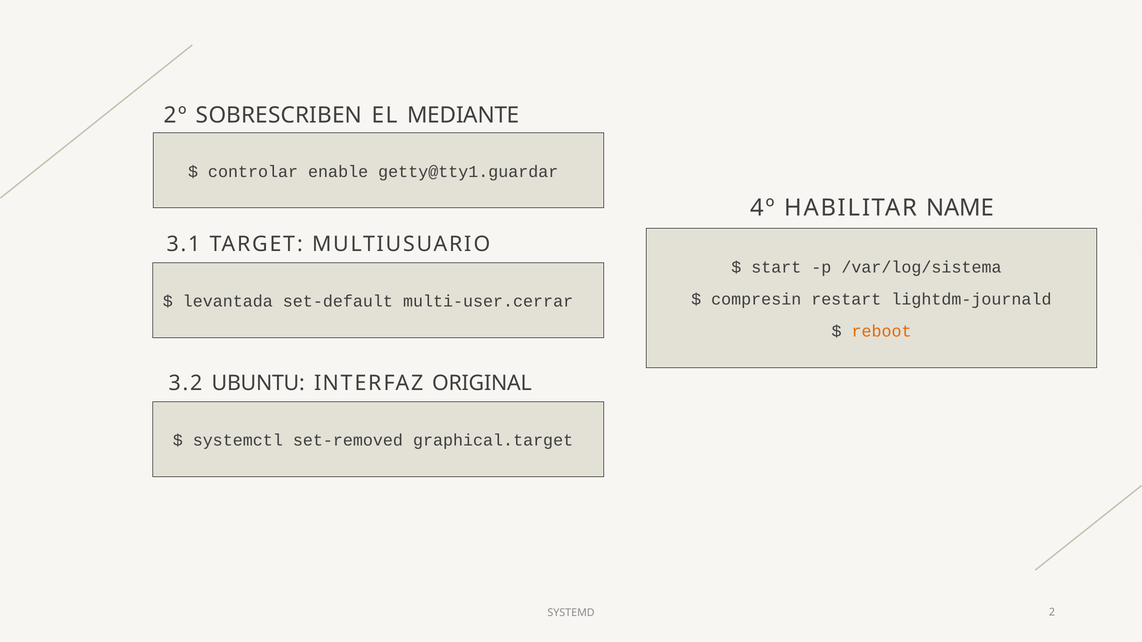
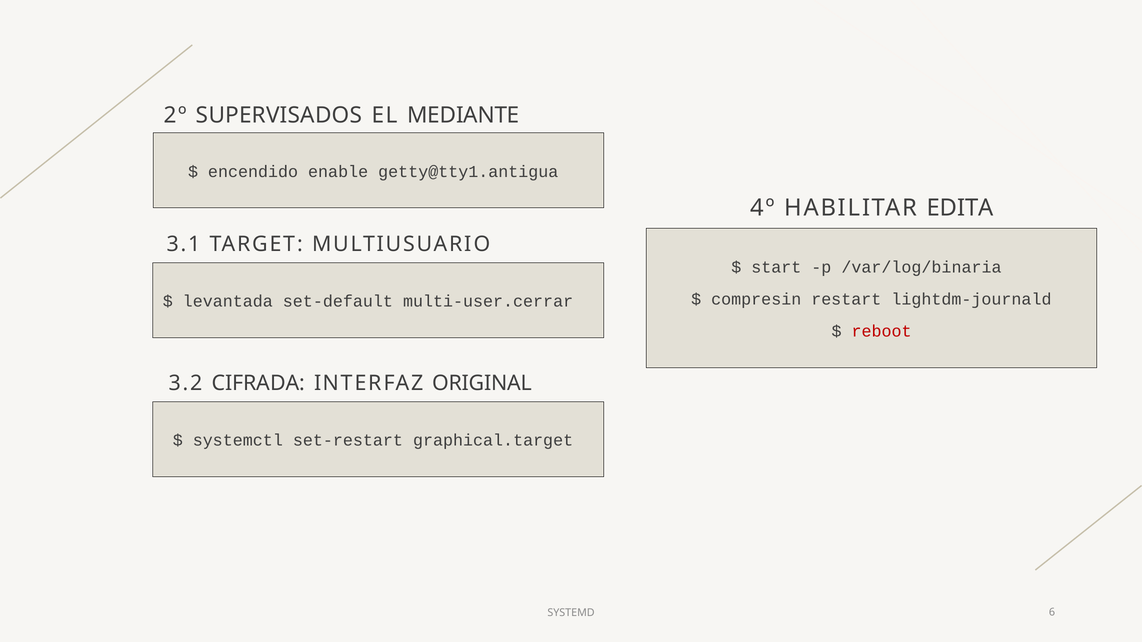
SOBRESCRIBEN: SOBRESCRIBEN -> SUPERVISADOS
controlar: controlar -> encendido
getty@tty1.guardar: getty@tty1.guardar -> getty@tty1.antigua
NAME: NAME -> EDITA
/var/log/sistema: /var/log/sistema -> /var/log/binaria
reboot colour: orange -> red
UBUNTU: UBUNTU -> CIFRADA
set-removed: set-removed -> set-restart
2: 2 -> 6
